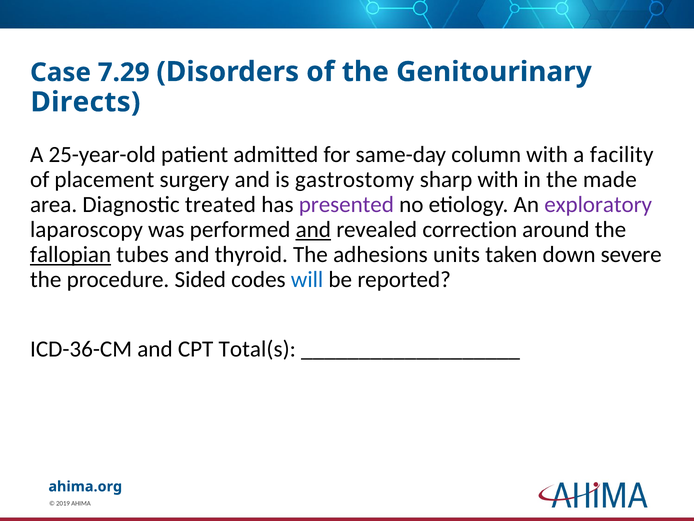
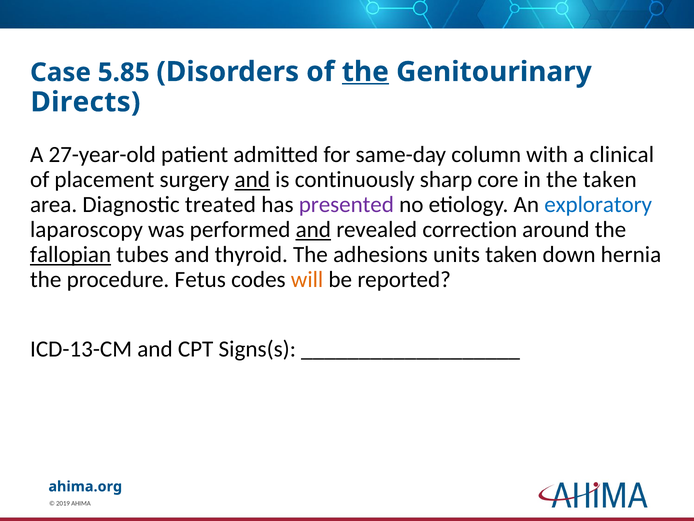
7.29: 7.29 -> 5.85
the at (365, 72) underline: none -> present
25-year-old: 25-year-old -> 27-year-old
facility: facility -> clinical
and at (252, 180) underline: none -> present
gastrostomy: gastrostomy -> continuously
sharp with: with -> core
the made: made -> taken
exploratory colour: purple -> blue
severe: severe -> hernia
Sided: Sided -> Fetus
will colour: blue -> orange
ICD-36-CM: ICD-36-CM -> ICD-13-CM
Total(s: Total(s -> Signs(s
